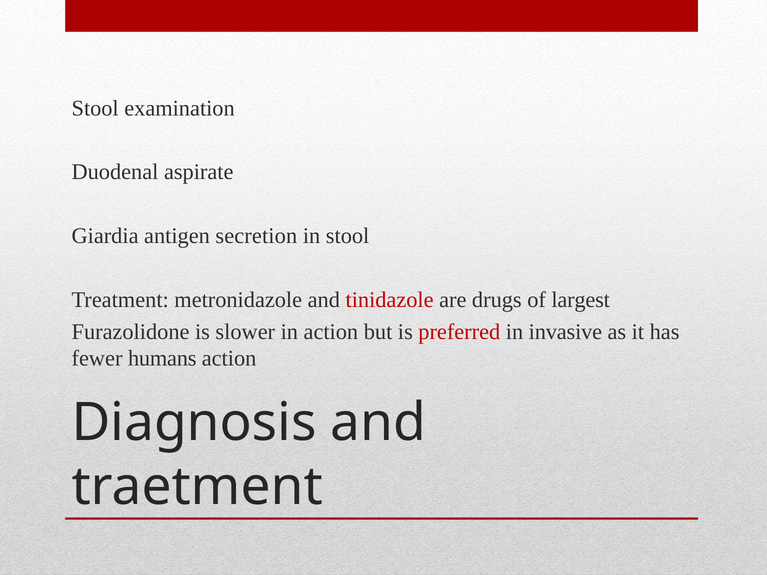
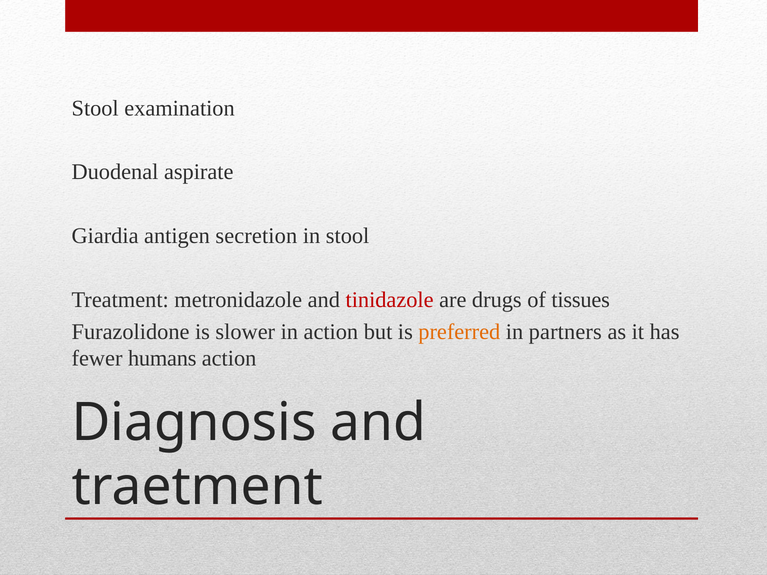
largest: largest -> tissues
preferred colour: red -> orange
invasive: invasive -> partners
